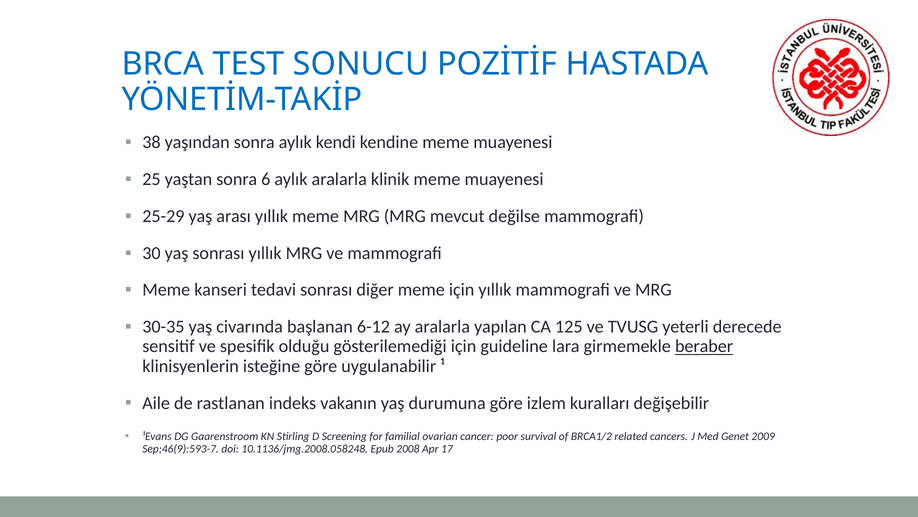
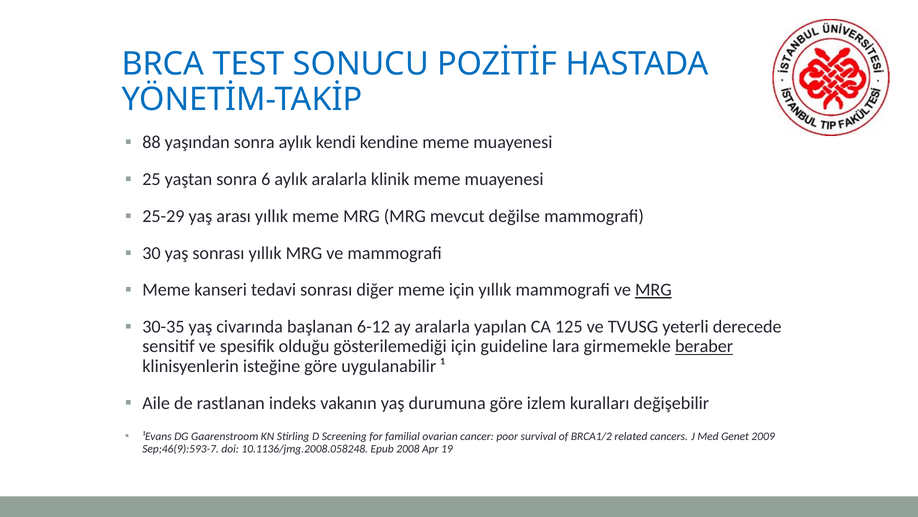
38: 38 -> 88
MRG at (653, 290) underline: none -> present
17: 17 -> 19
